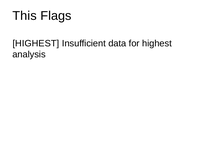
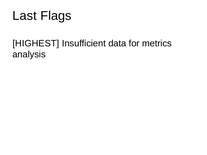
This: This -> Last
for highest: highest -> metrics
